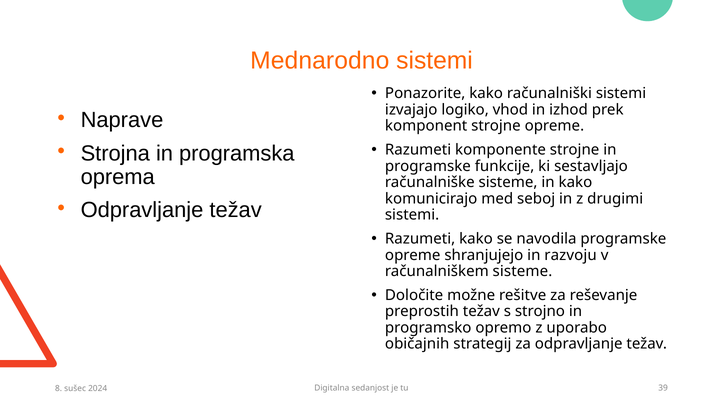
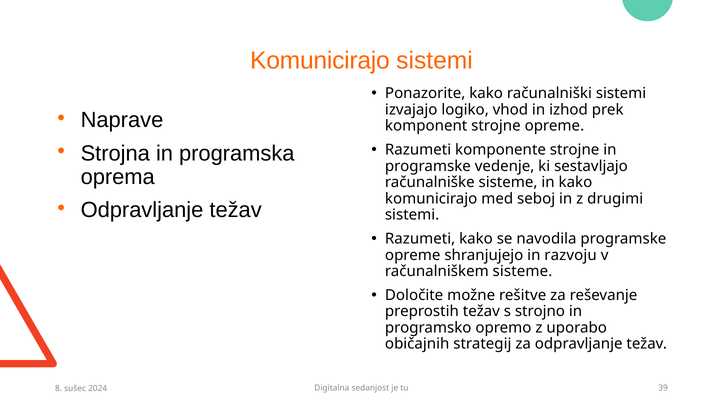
Mednarodno at (320, 61): Mednarodno -> Komunicirajo
funkcije: funkcije -> vedenje
